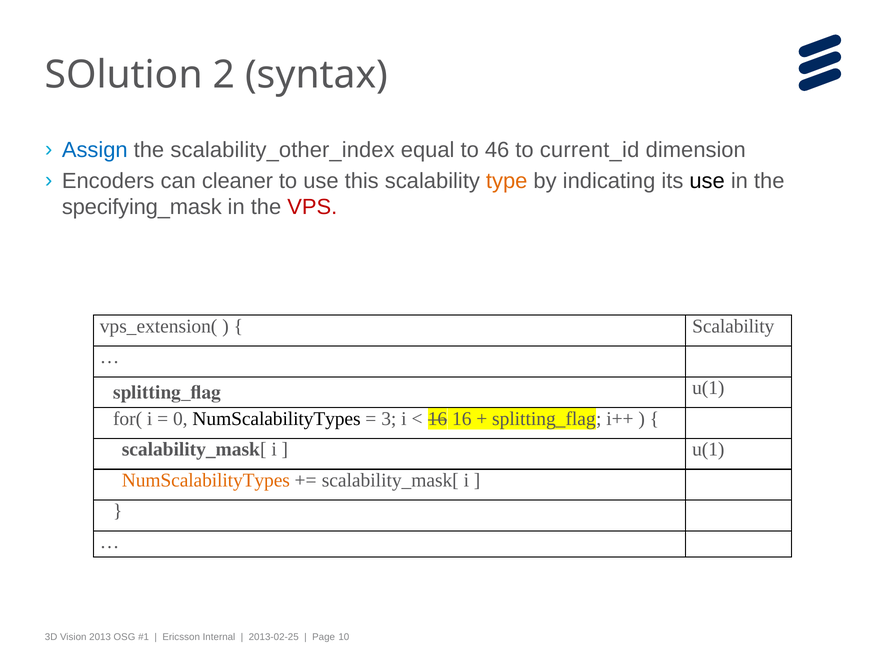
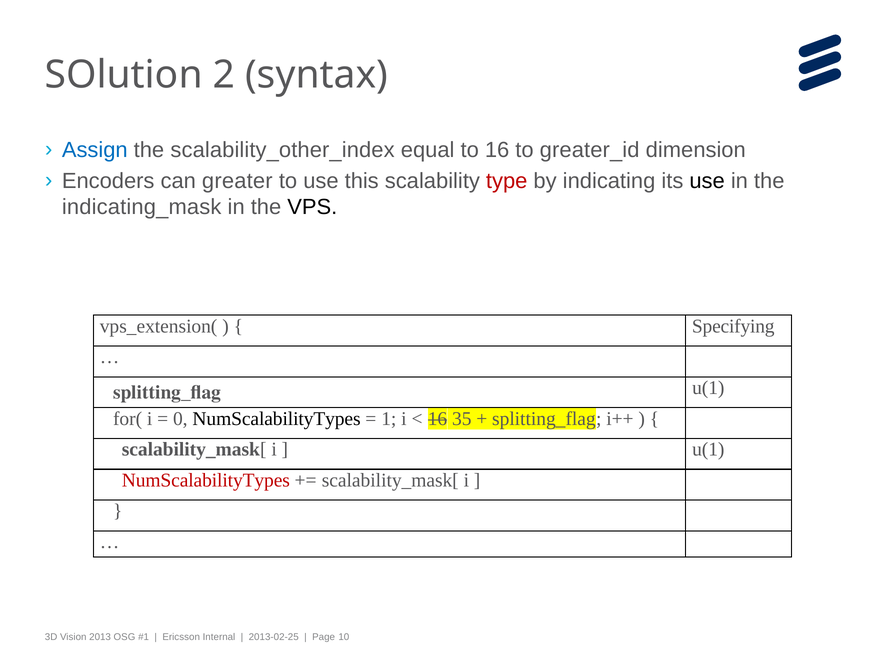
to 46: 46 -> 16
current_id: current_id -> greater_id
cleaner: cleaner -> greater
type colour: orange -> red
specifying_mask: specifying_mask -> indicating_mask
VPS colour: red -> black
Scalability at (733, 326): Scalability -> Specifying
3: 3 -> 1
16 16: 16 -> 35
NumScalabilityTypes at (206, 481) colour: orange -> red
